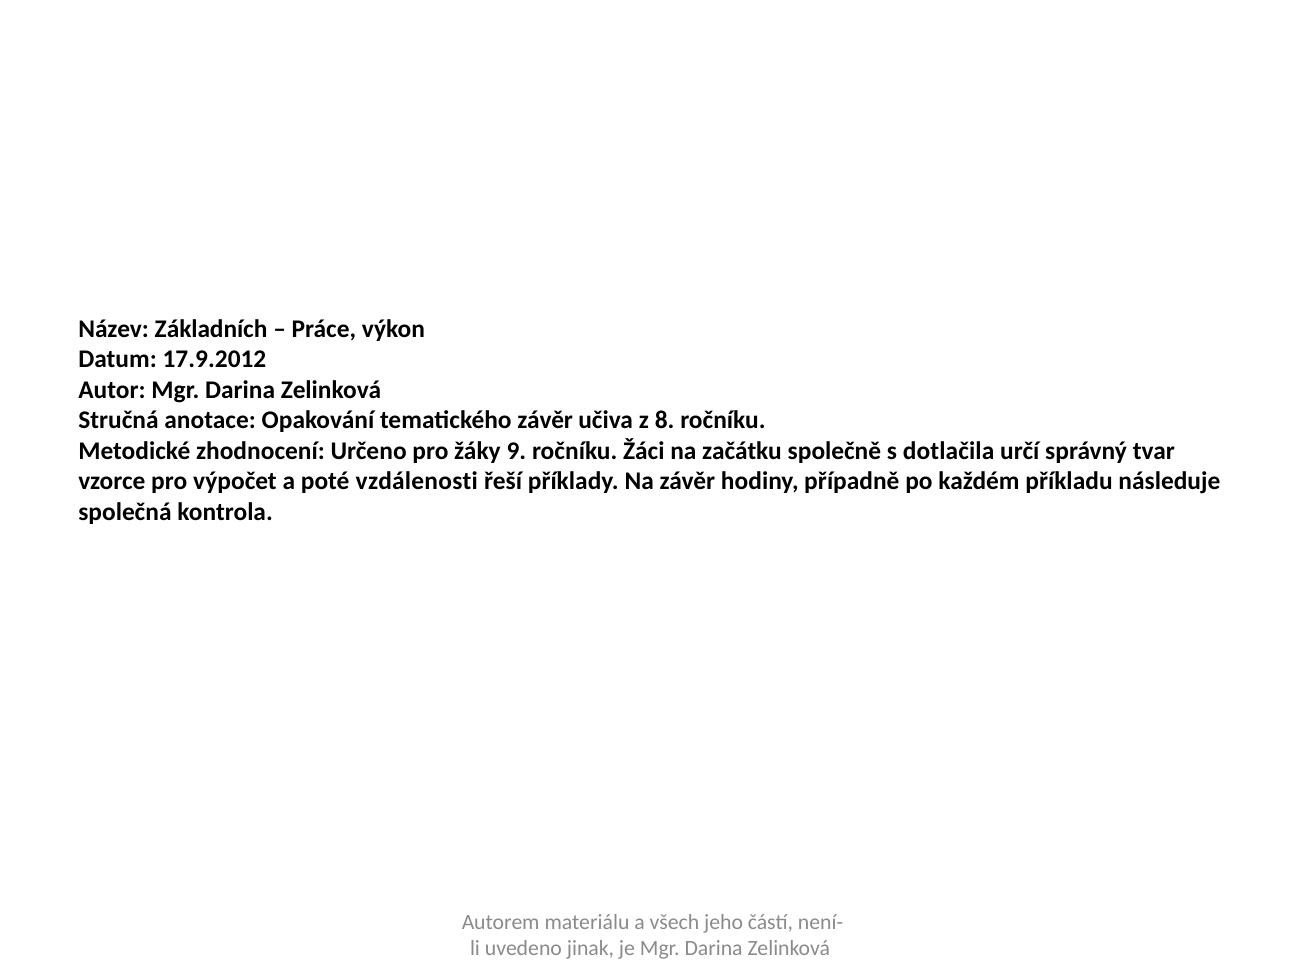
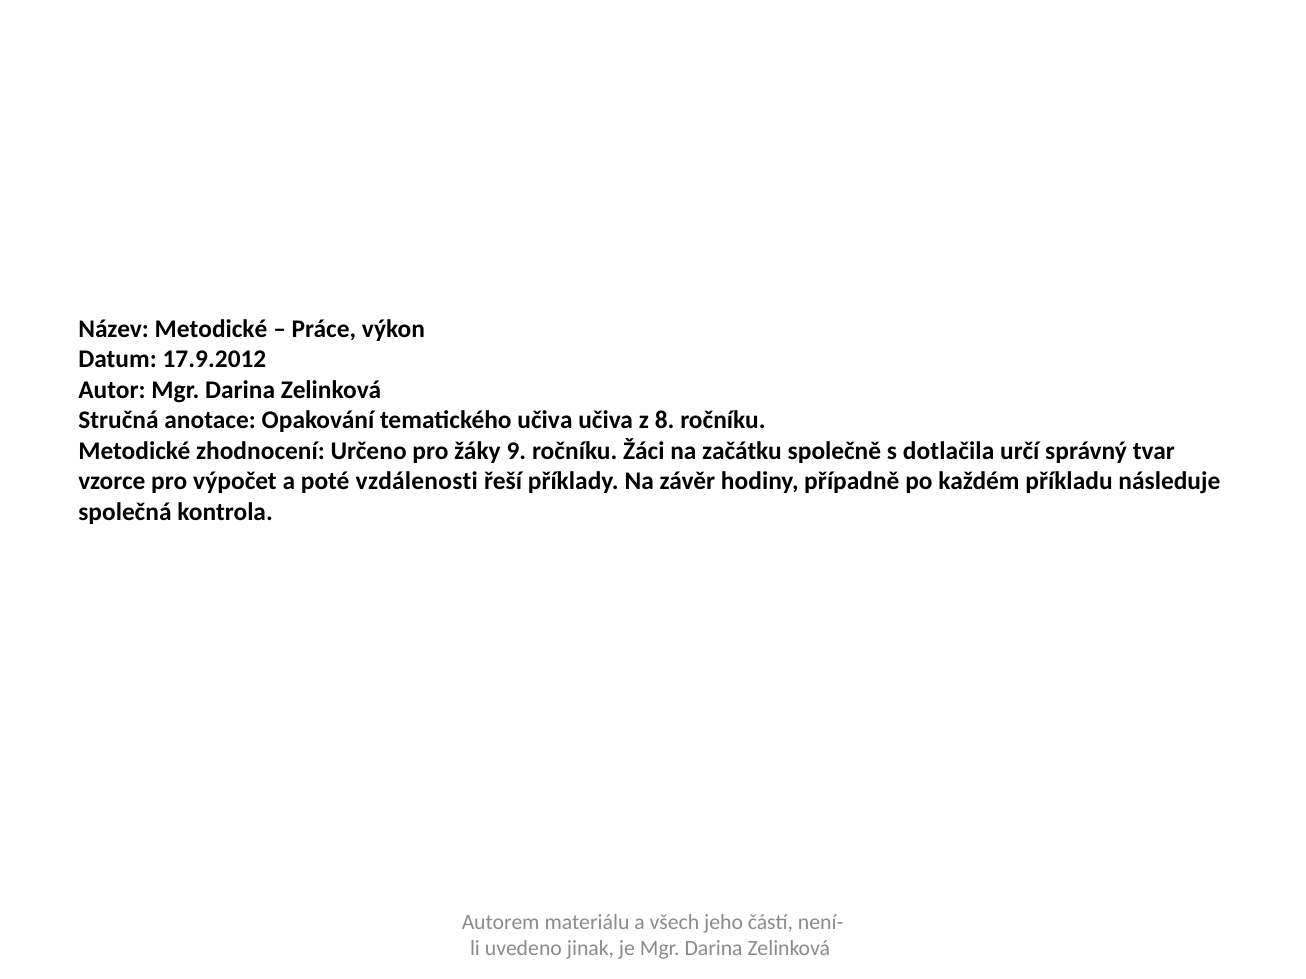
Název Základních: Základních -> Metodické
tematického závěr: závěr -> učiva
